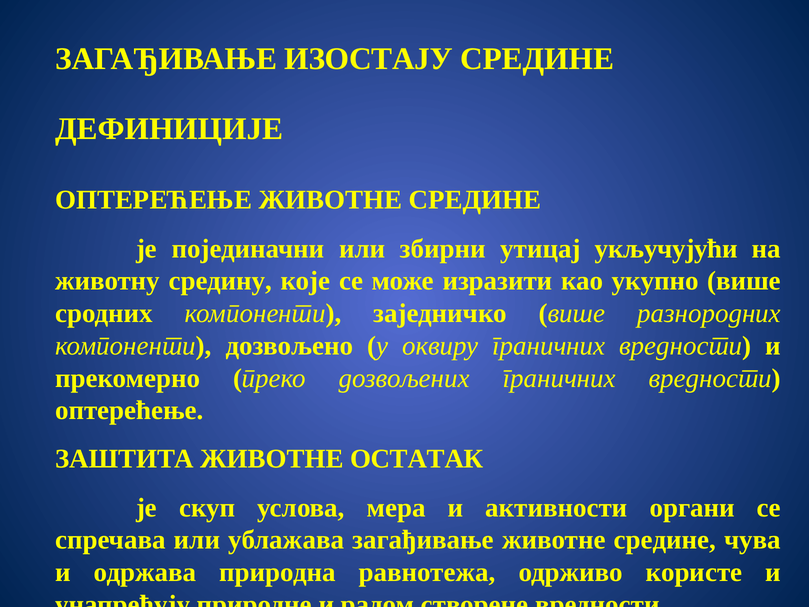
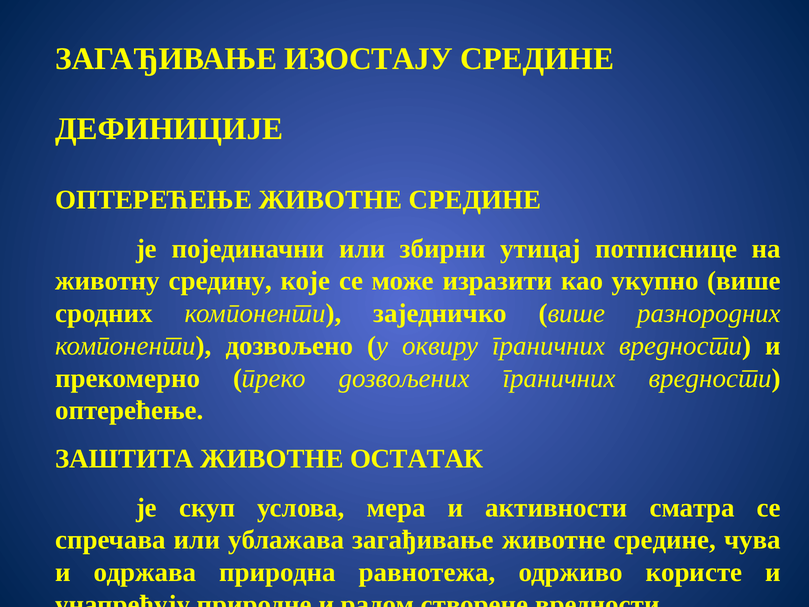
укључујући: укључујући -> потписнице
органи: органи -> сматра
